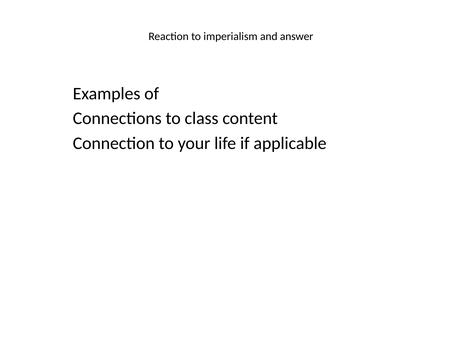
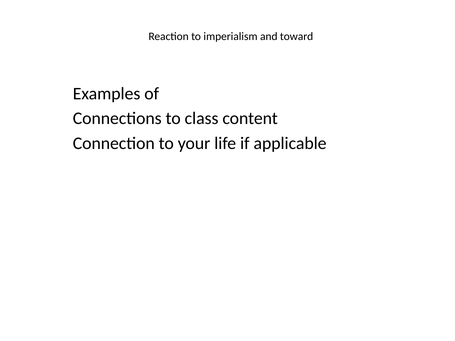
answer: answer -> toward
